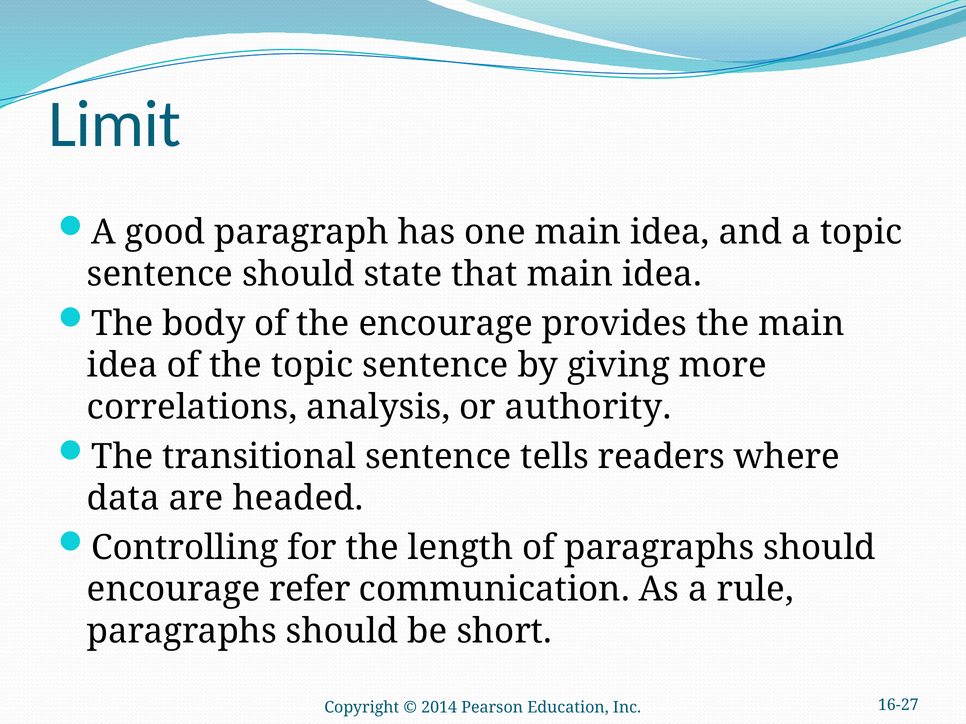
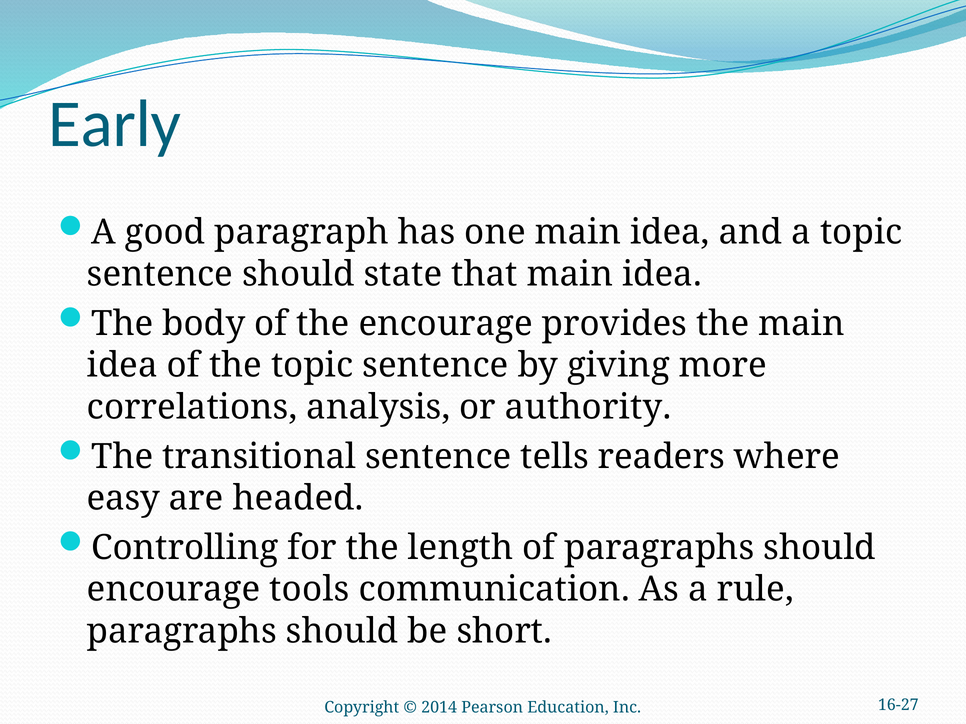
Limit: Limit -> Early
data: data -> easy
refer: refer -> tools
